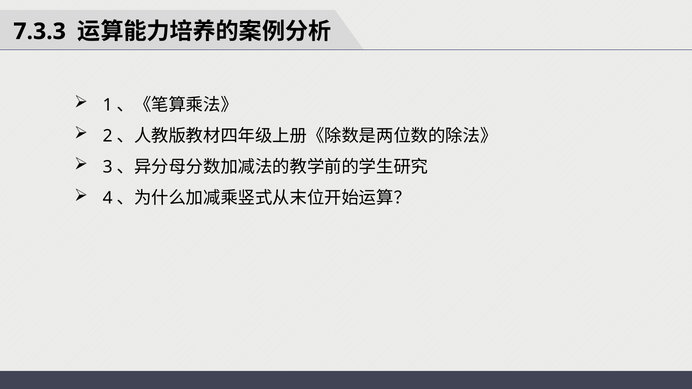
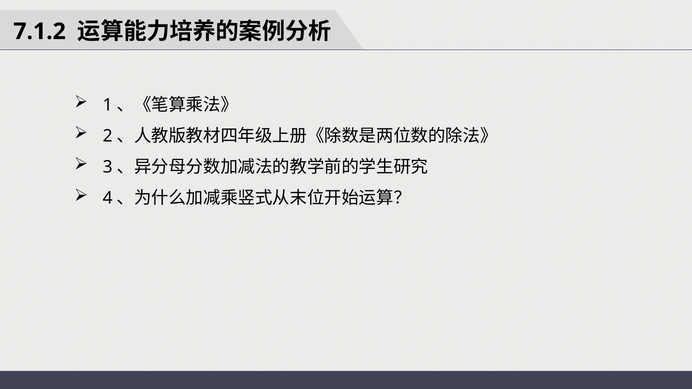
7.3.3: 7.3.3 -> 7.1.2
